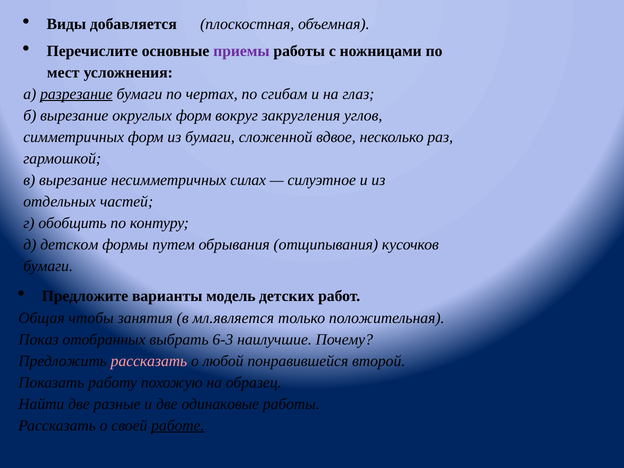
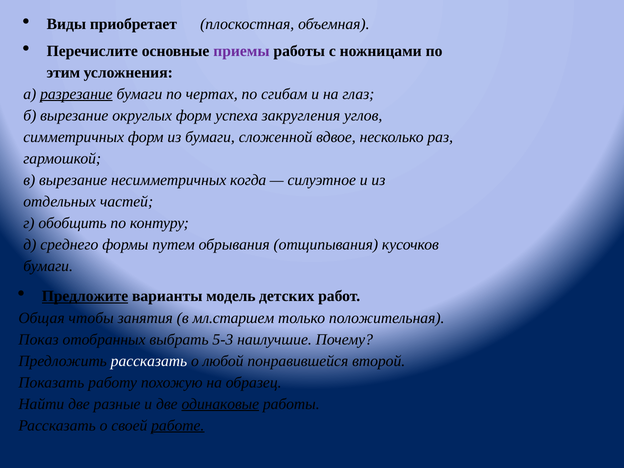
добавляется: добавляется -> приобретает
мест: мест -> этим
вокруг: вокруг -> успеха
силах: силах -> когда
детском: детском -> среднего
Предложите underline: none -> present
мл.является: мл.является -> мл.старшем
6-3: 6-3 -> 5-3
рассказать at (149, 361) colour: pink -> white
одинаковые underline: none -> present
